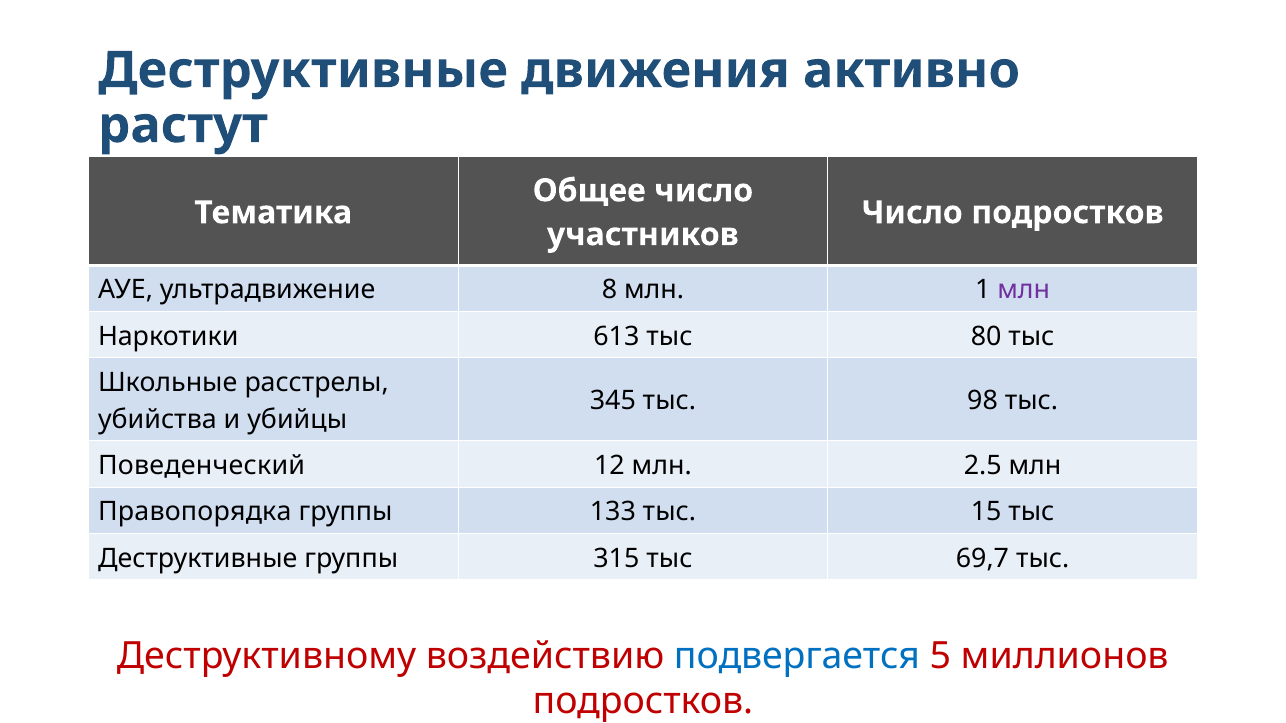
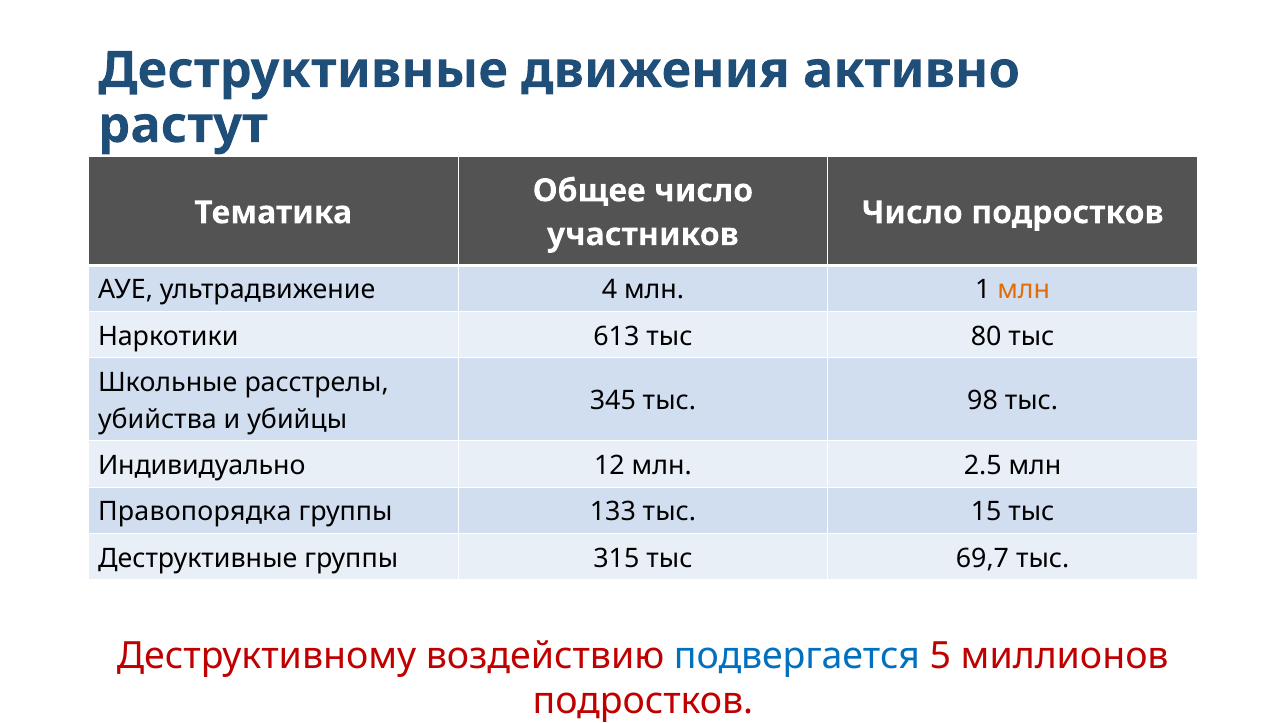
8: 8 -> 4
млн at (1024, 290) colour: purple -> orange
Поведенческий: Поведенческий -> Индивидуально
